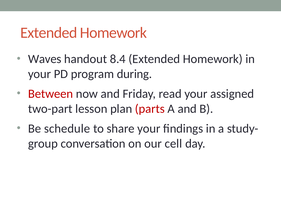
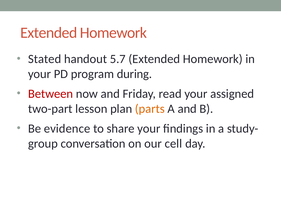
Waves: Waves -> Stated
8.4: 8.4 -> 5.7
parts colour: red -> orange
schedule: schedule -> evidence
